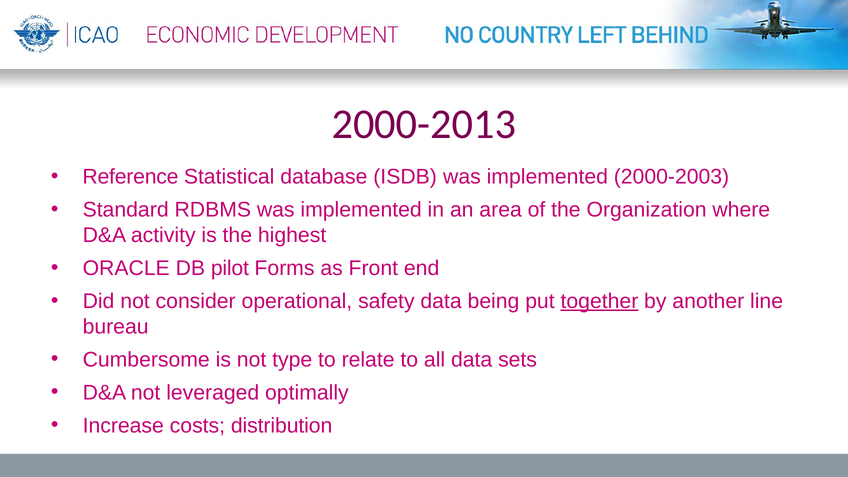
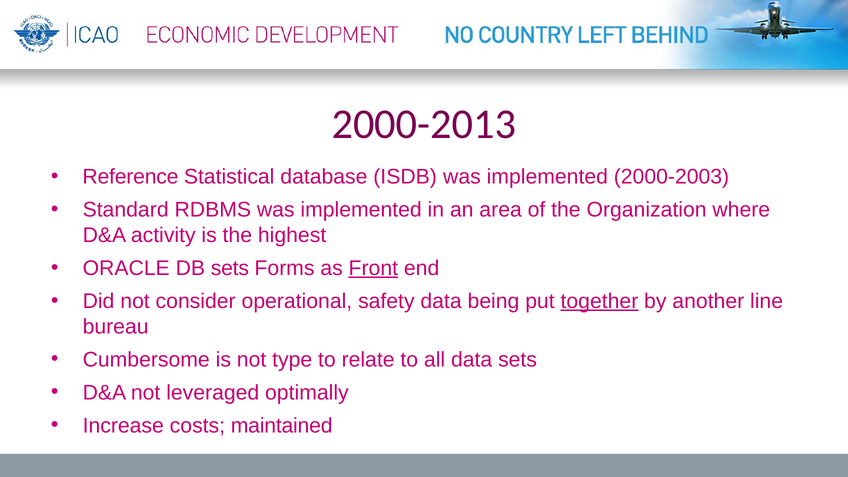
DB pilot: pilot -> sets
Front underline: none -> present
distribution: distribution -> maintained
